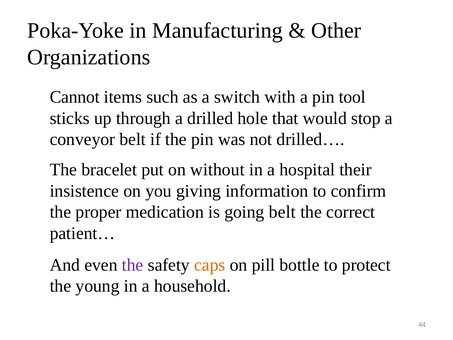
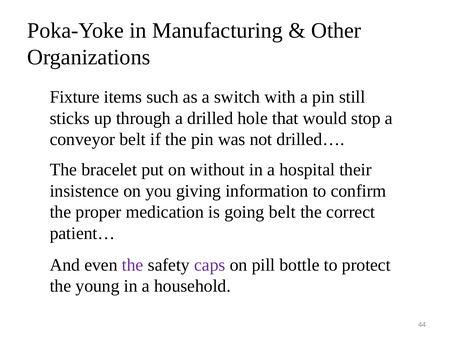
Cannot: Cannot -> Fixture
tool: tool -> still
caps colour: orange -> purple
